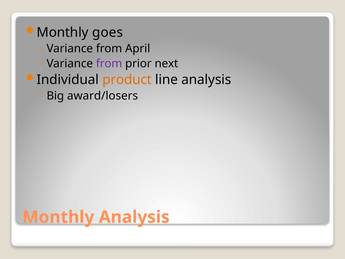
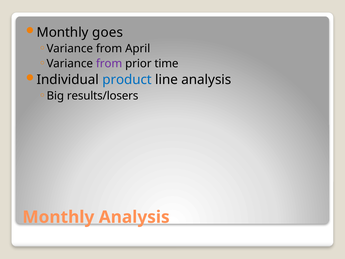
next: next -> time
product colour: orange -> blue
award/losers: award/losers -> results/losers
